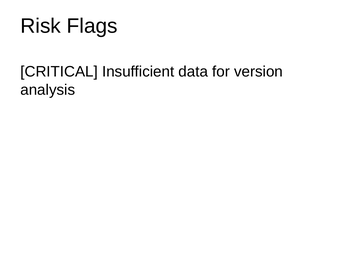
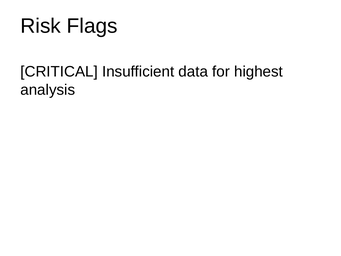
version: version -> highest
